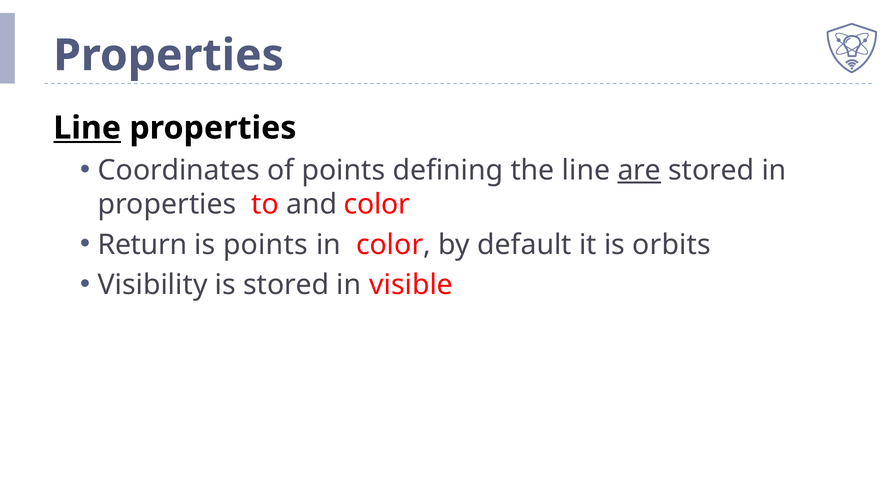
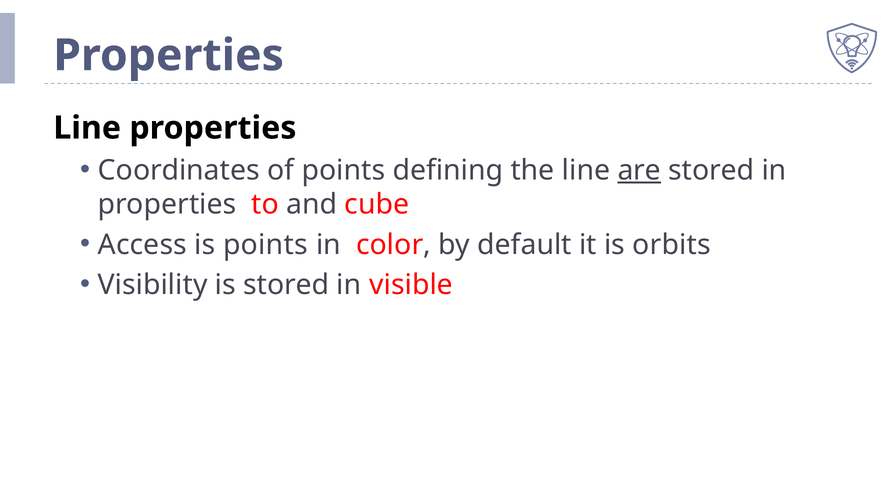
Line at (87, 128) underline: present -> none
and color: color -> cube
Return: Return -> Access
